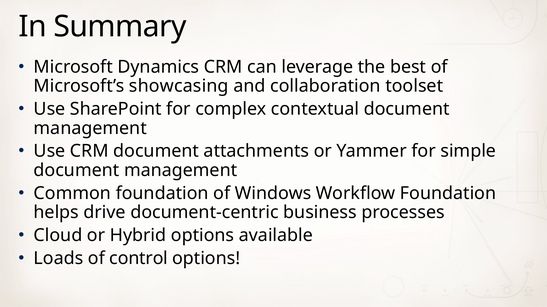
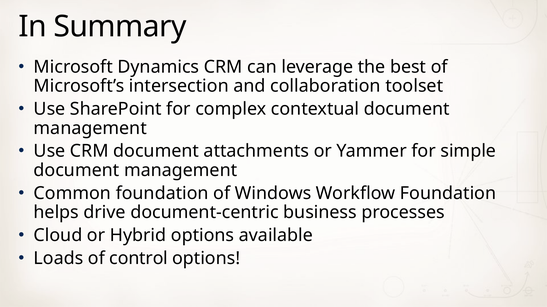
showcasing: showcasing -> intersection
